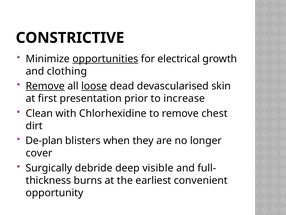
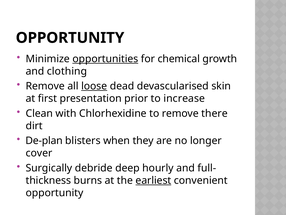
CONSTRICTIVE at (70, 38): CONSTRICTIVE -> OPPORTUNITY
electrical: electrical -> chemical
Remove at (45, 86) underline: present -> none
chest: chest -> there
visible: visible -> hourly
earliest underline: none -> present
